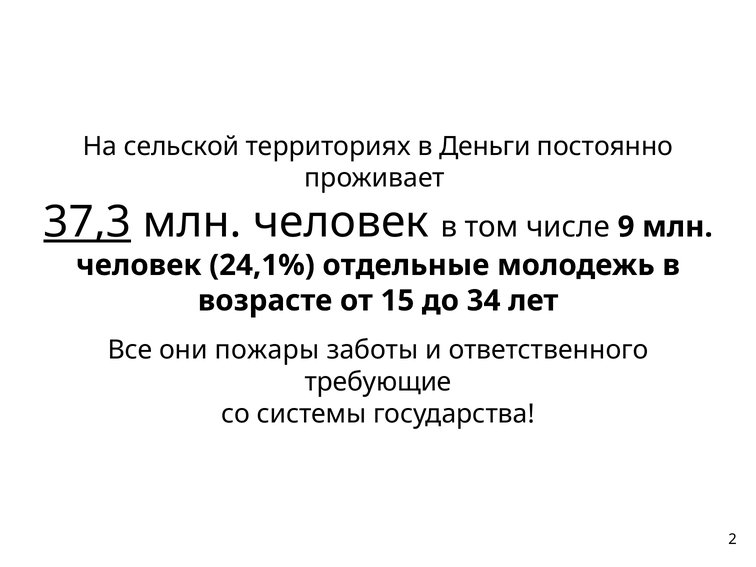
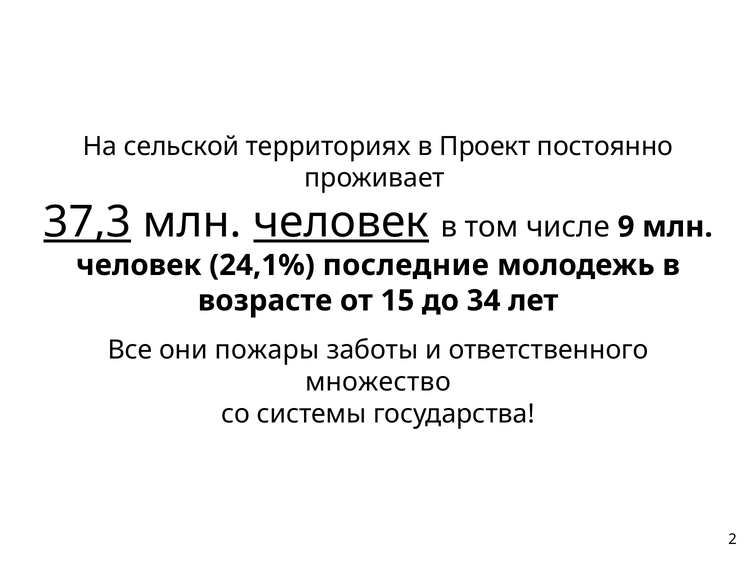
Деньги: Деньги -> Проект
человек at (341, 222) underline: none -> present
отдельные: отдельные -> последние
требующие: требующие -> множество
